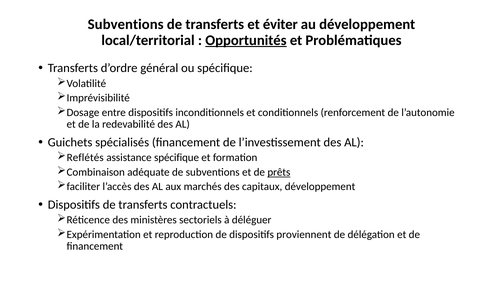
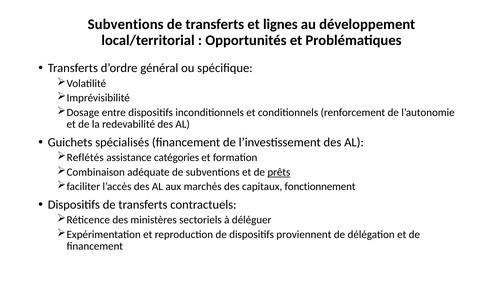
éviter: éviter -> lignes
Opportunités underline: present -> none
assistance spécifique: spécifique -> catégories
capitaux développement: développement -> fonctionnement
